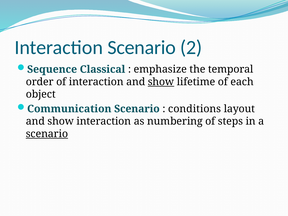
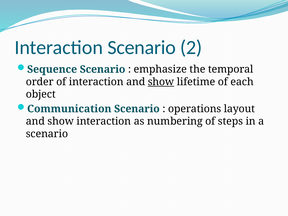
Sequence Classical: Classical -> Scenario
conditions: conditions -> operations
scenario at (47, 134) underline: present -> none
